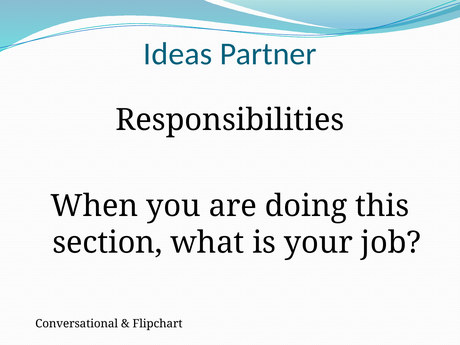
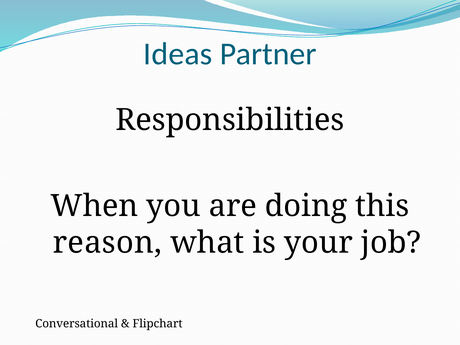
section: section -> reason
